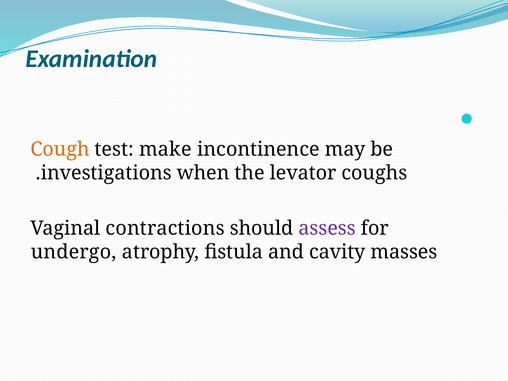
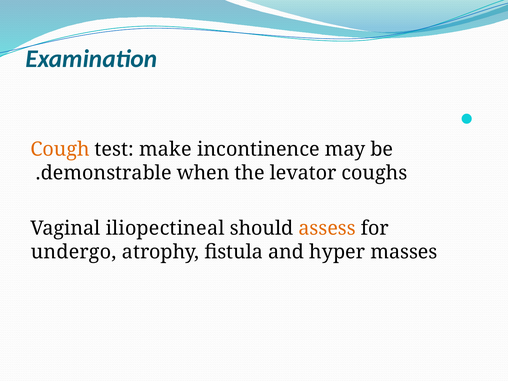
investigations: investigations -> demonstrable
contractions: contractions -> iliopectineal
assess colour: purple -> orange
cavity: cavity -> hyper
